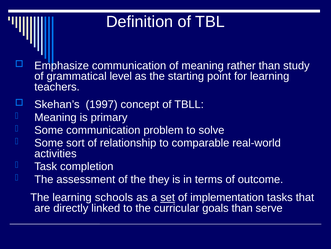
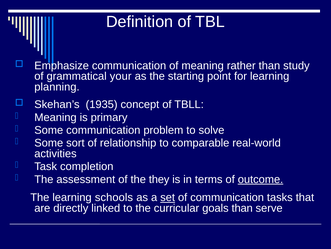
level: level -> your
teachers: teachers -> planning
1997: 1997 -> 1935
outcome underline: none -> present
of implementation: implementation -> communication
